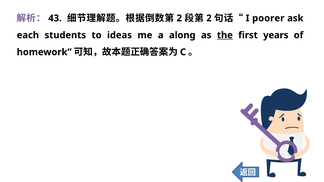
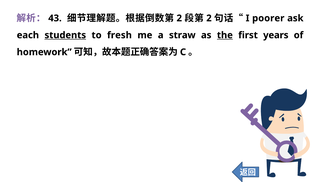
students underline: none -> present
ideas: ideas -> fresh
along: along -> straw
